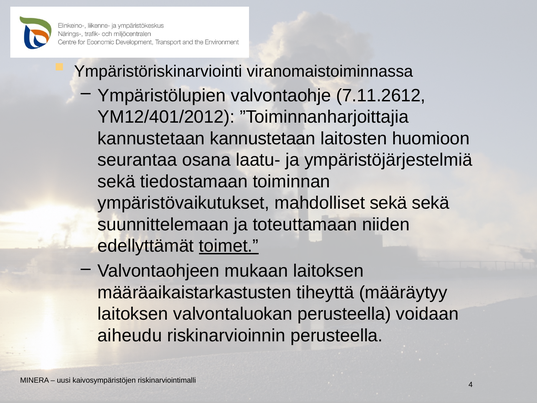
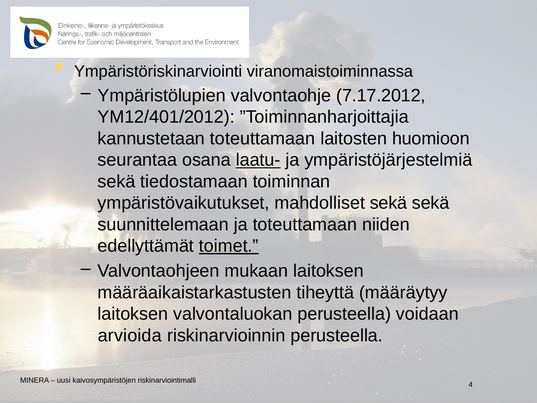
7.11.2612: 7.11.2612 -> 7.17.2012
kannustetaan kannustetaan: kannustetaan -> toteuttamaan
laatu- underline: none -> present
aiheudu: aiheudu -> arvioida
